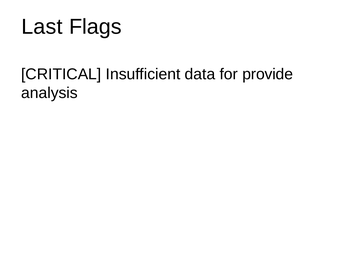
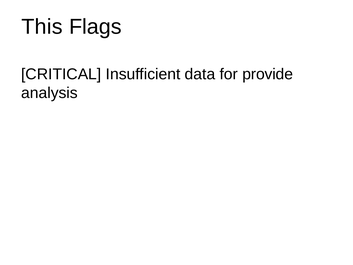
Last: Last -> This
